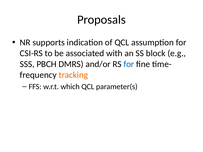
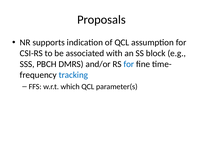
tracking colour: orange -> blue
